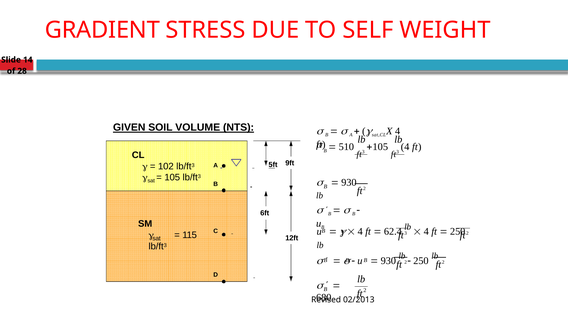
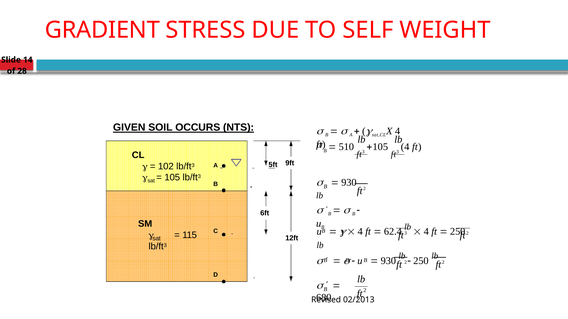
VOLUME: VOLUME -> OCCURS
